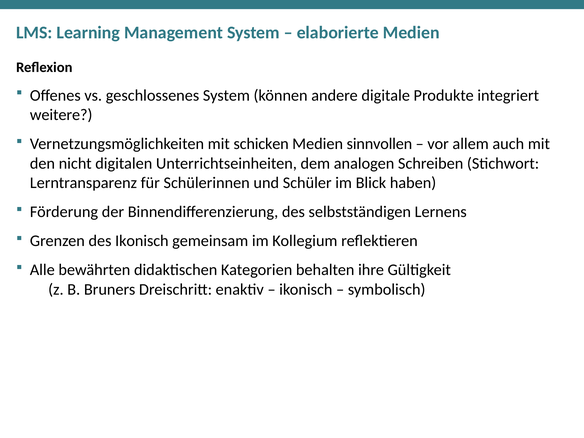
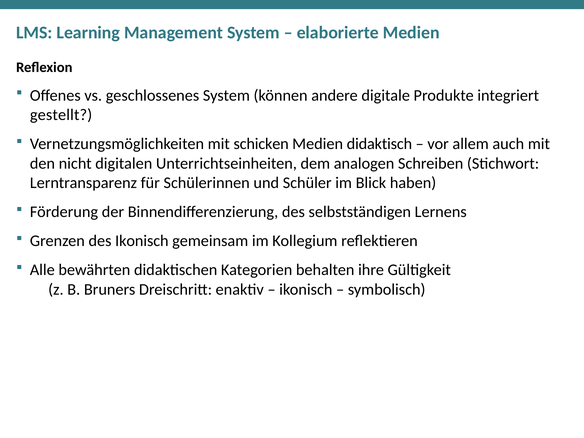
weitere: weitere -> gestellt
sinnvollen: sinnvollen -> didaktisch
